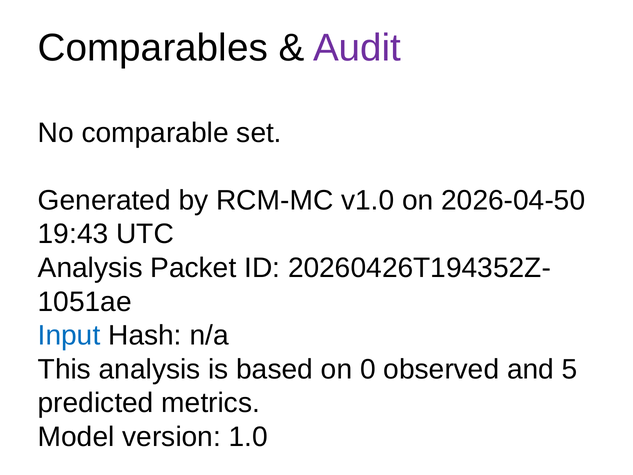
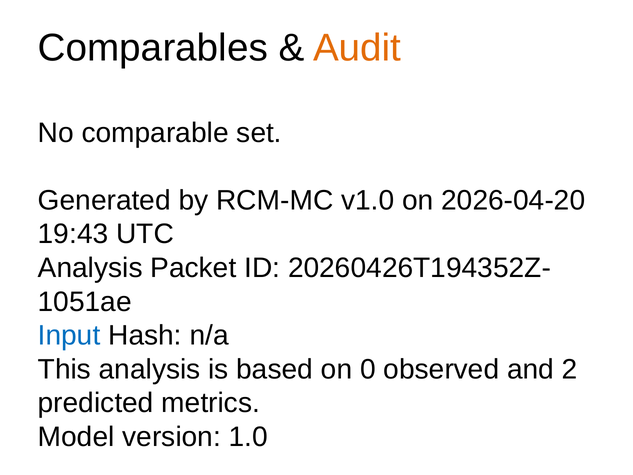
Audit colour: purple -> orange
2026-04-50: 2026-04-50 -> 2026-04-20
5: 5 -> 2
